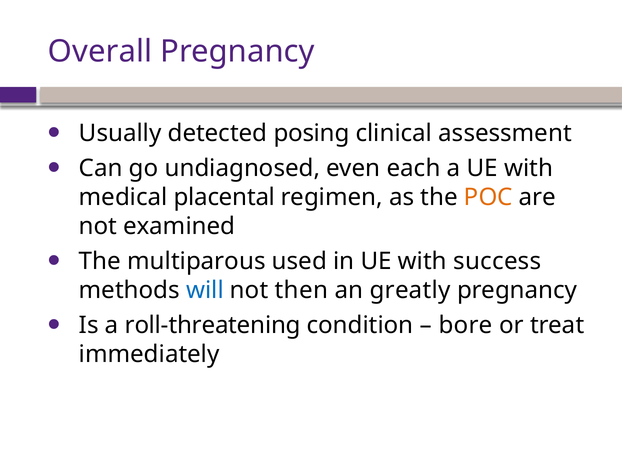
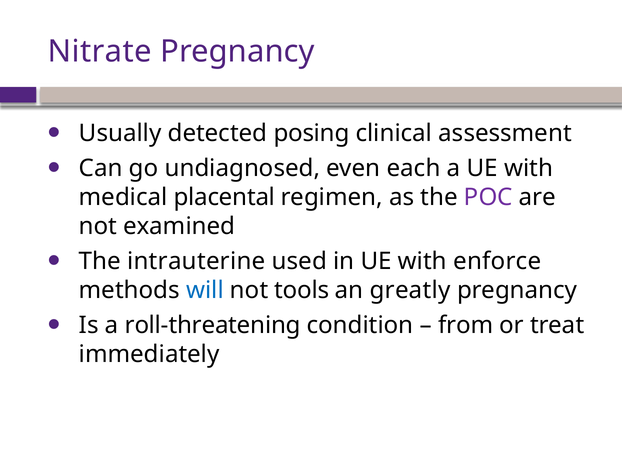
Overall: Overall -> Nitrate
POC colour: orange -> purple
multiparous: multiparous -> intrauterine
success: success -> enforce
then: then -> tools
bore: bore -> from
